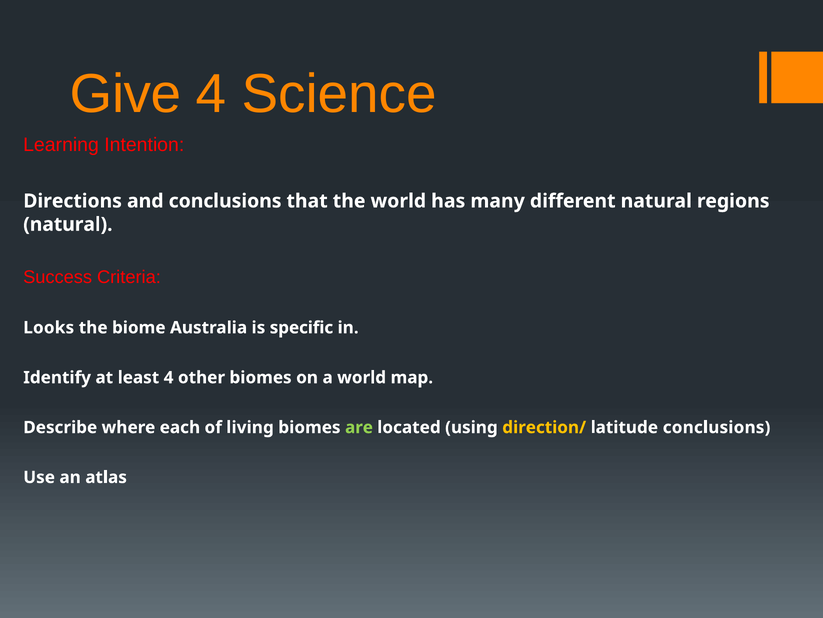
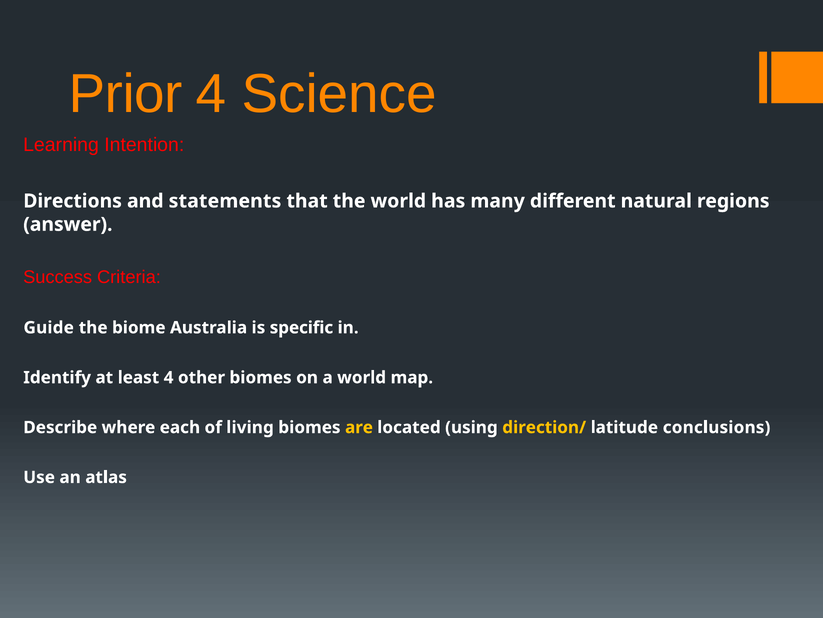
Give: Give -> Prior
and conclusions: conclusions -> statements
natural at (68, 224): natural -> answer
Looks: Looks -> Guide
are colour: light green -> yellow
